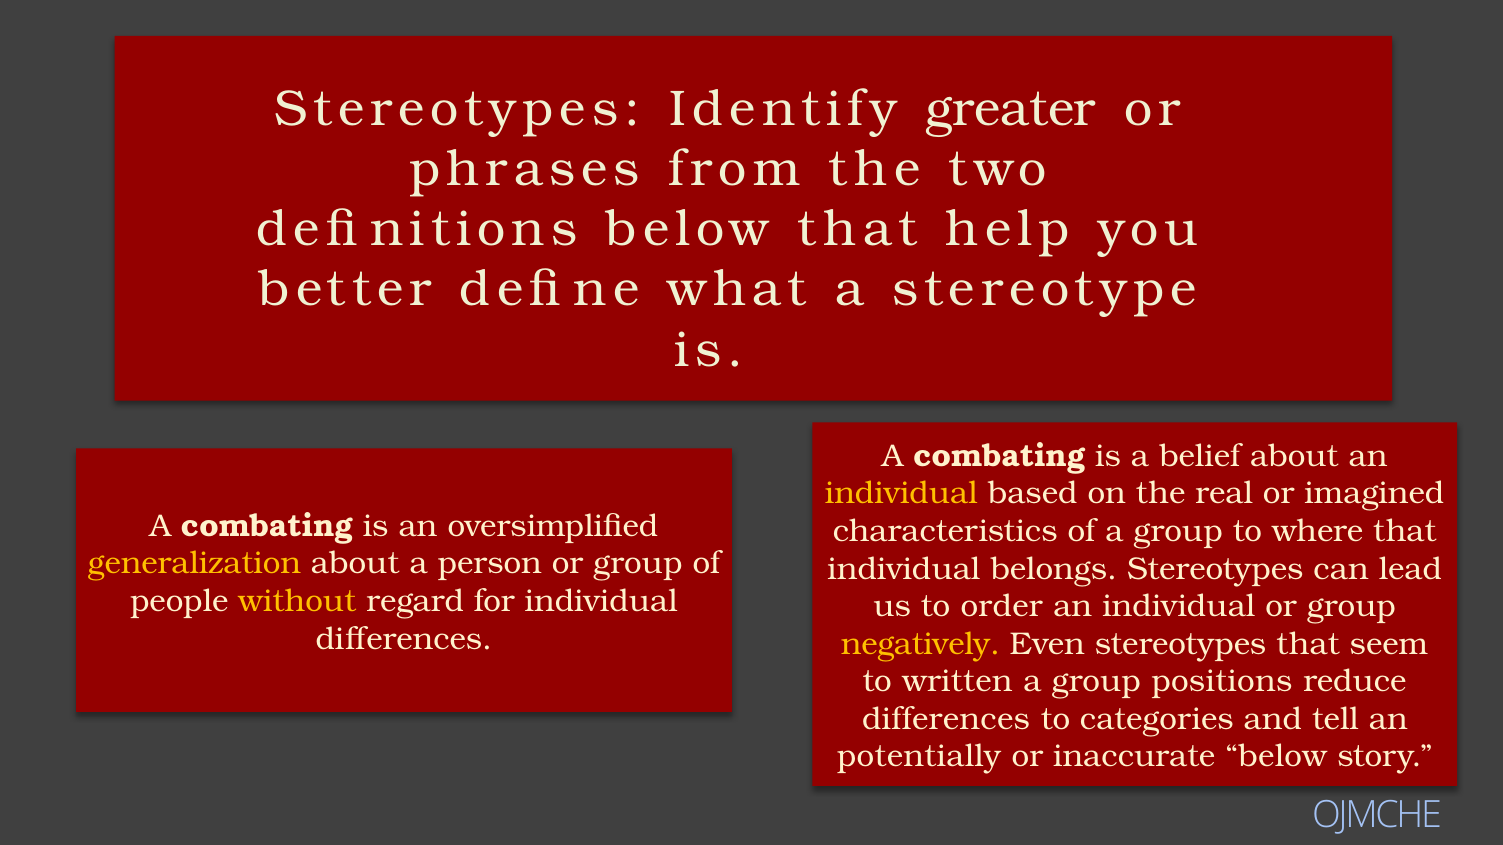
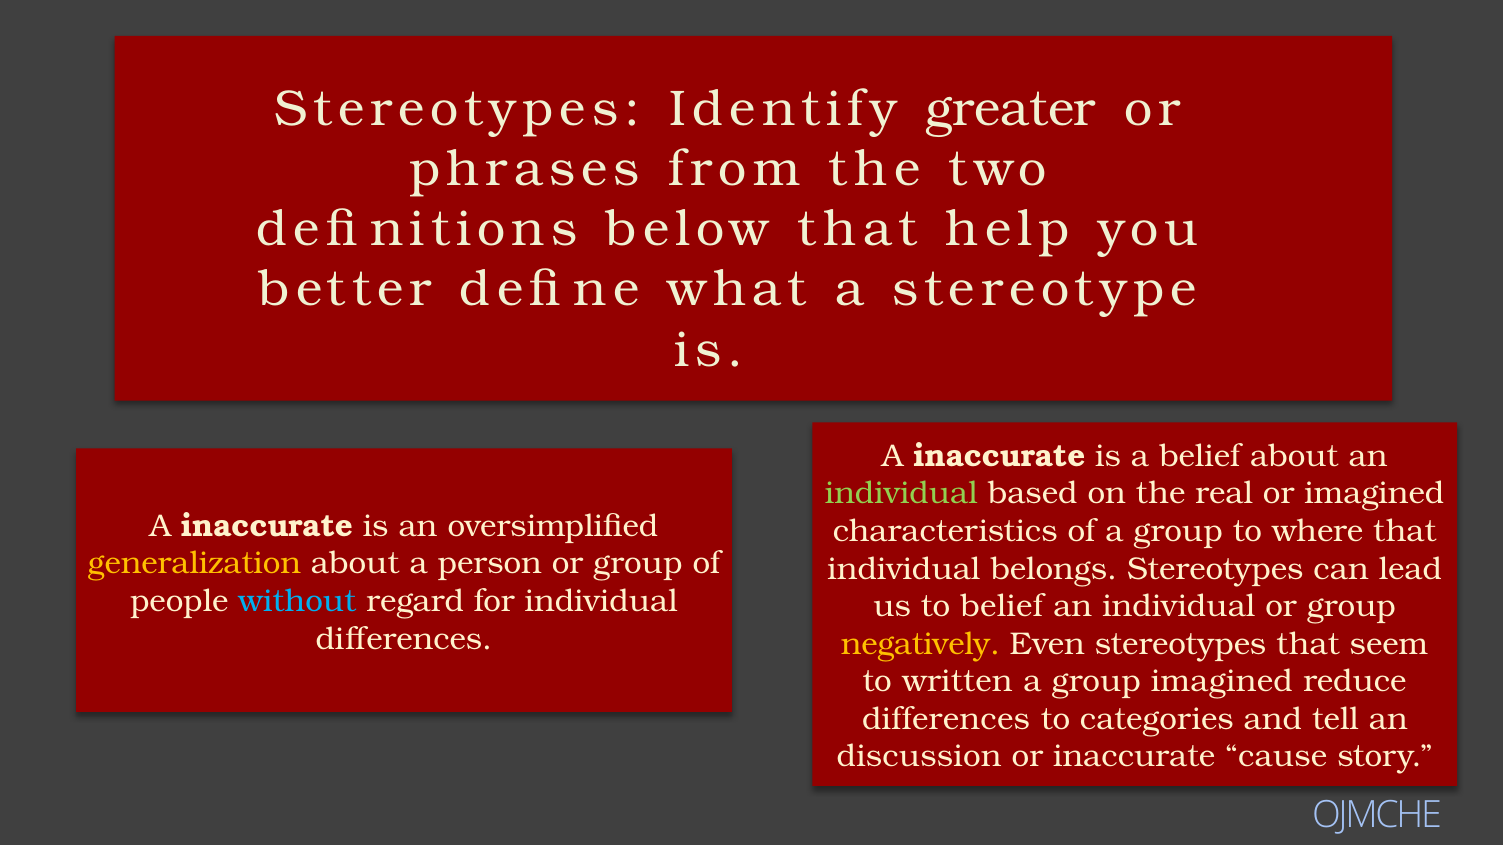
combating at (999, 456): combating -> inaccurate
individual at (901, 494) colour: yellow -> light green
combating at (267, 526): combating -> inaccurate
without colour: yellow -> light blue
to order: order -> belief
group positions: positions -> imagined
potentially: potentially -> discussion
inaccurate below: below -> cause
